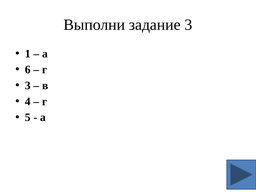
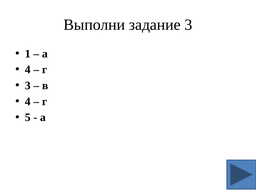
6 at (28, 70): 6 -> 4
